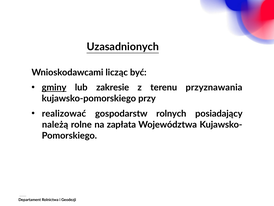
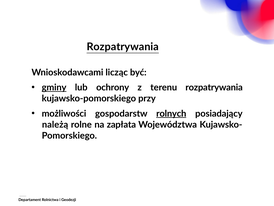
Uzasadnionych at (123, 47): Uzasadnionych -> Rozpatrywania
zakresie: zakresie -> ochrony
terenu przyznawania: przyznawania -> rozpatrywania
realizować: realizować -> możliwości
rolnych underline: none -> present
